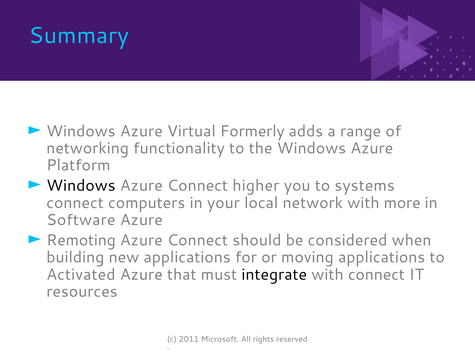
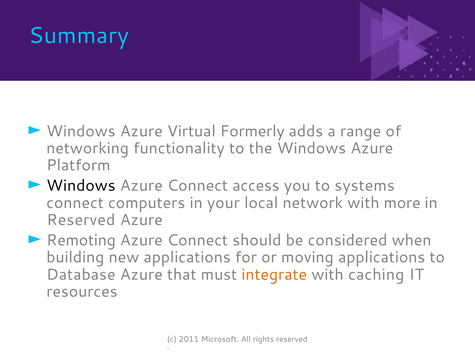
higher: higher -> access
Software at (81, 220): Software -> Reserved
Activated: Activated -> Database
integrate colour: black -> orange
with connect: connect -> caching
